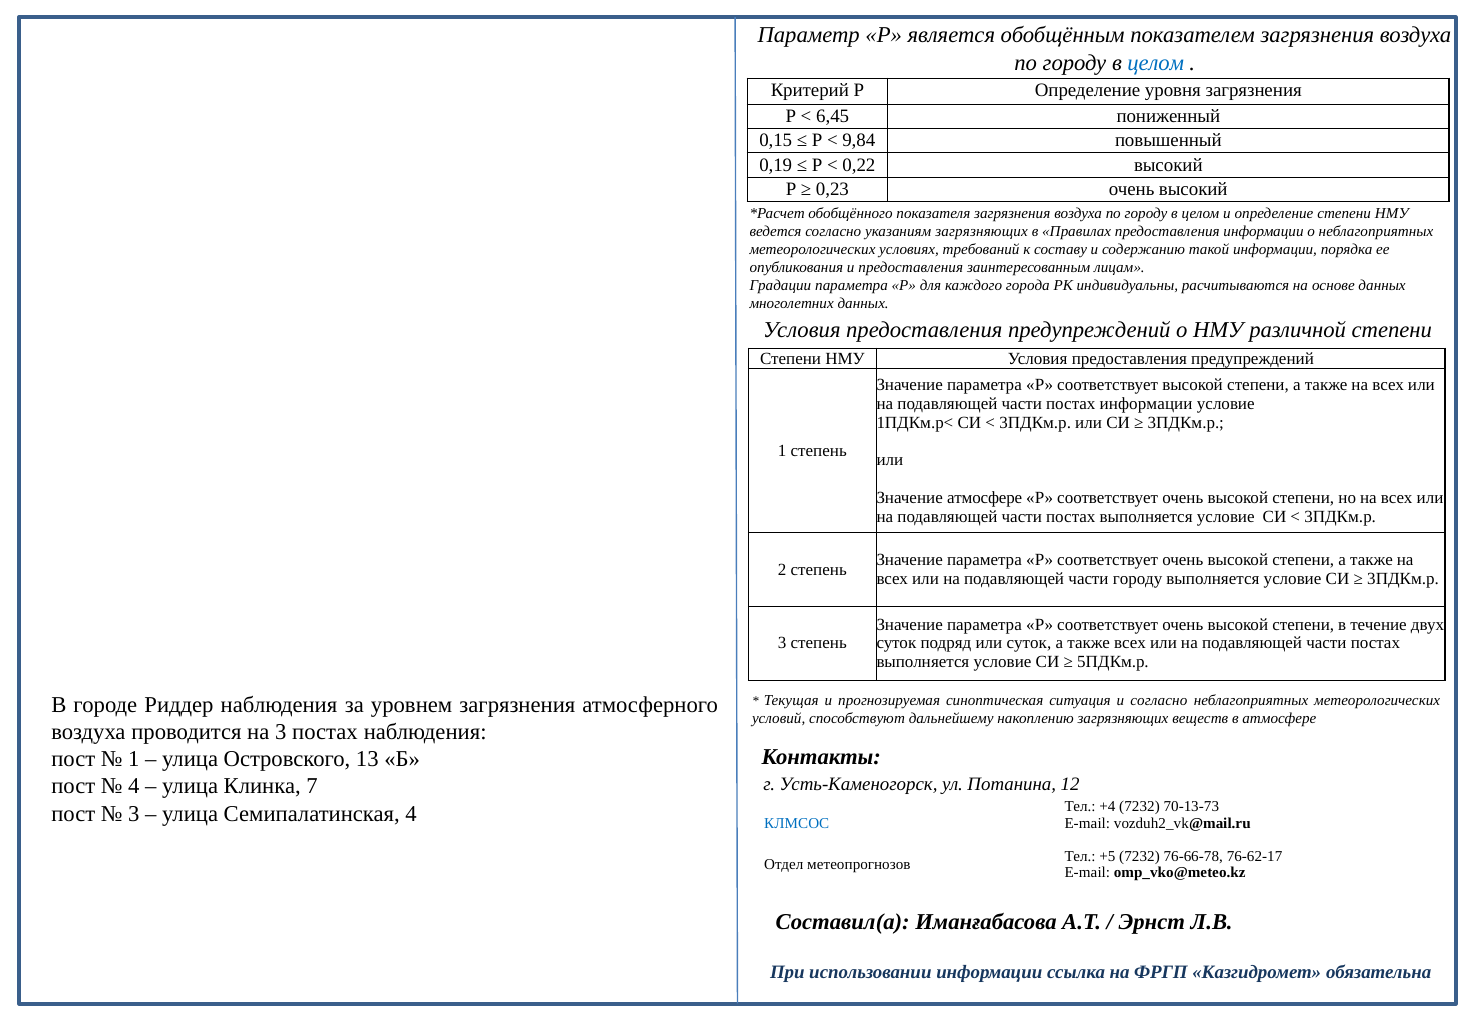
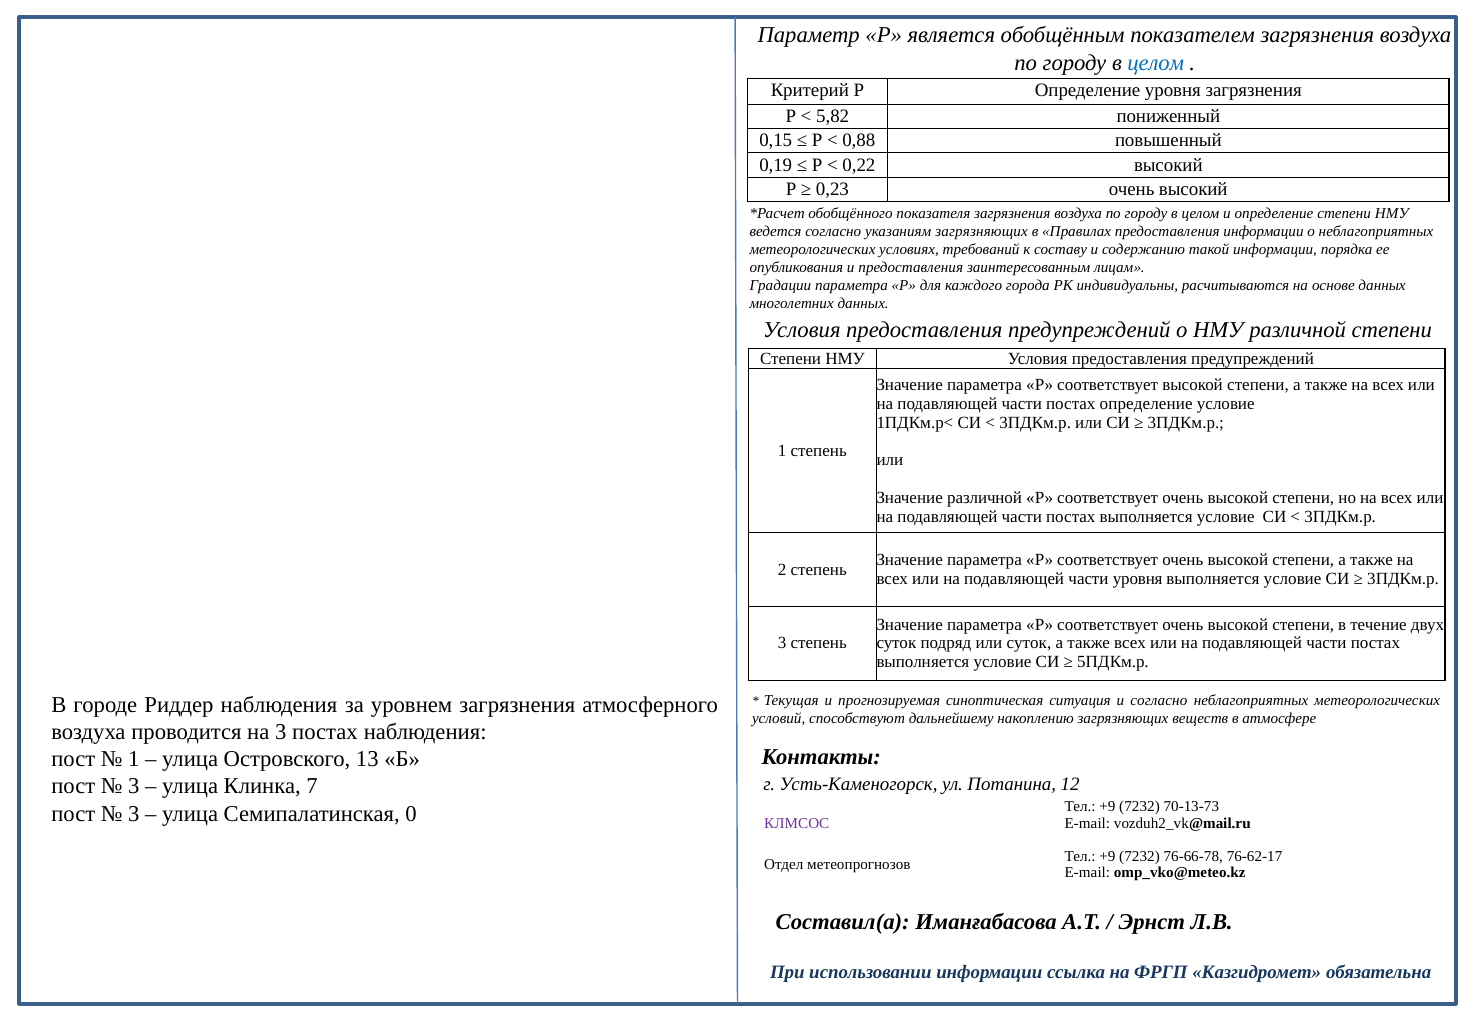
6,45: 6,45 -> 5,82
9,84: 9,84 -> 0,88
постах информации: информации -> определение
Значение атмосфере: атмосфере -> различной
части городу: городу -> уровня
4 at (134, 787): 4 -> 3
+4 at (1107, 806): +4 -> +9
Семипалатинская 4: 4 -> 0
КЛМСОС colour: blue -> purple
+5 at (1107, 856): +5 -> +9
